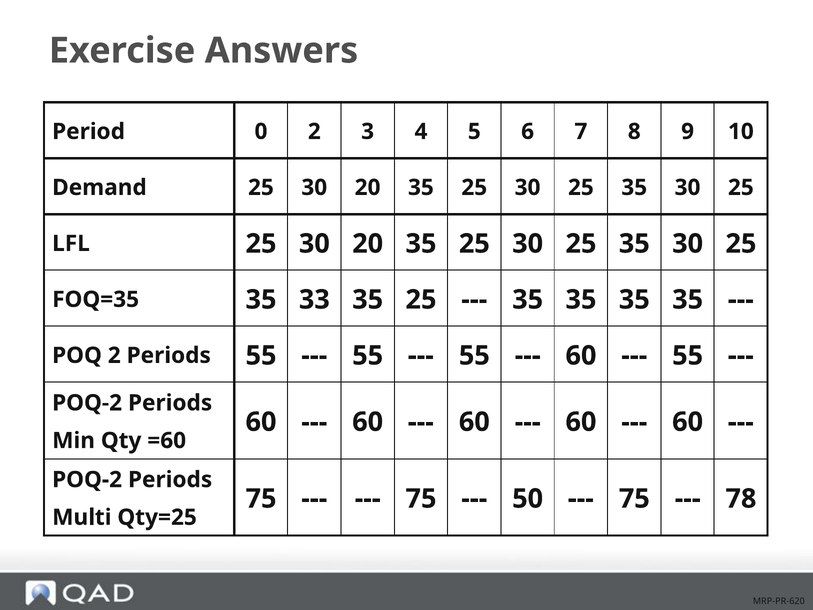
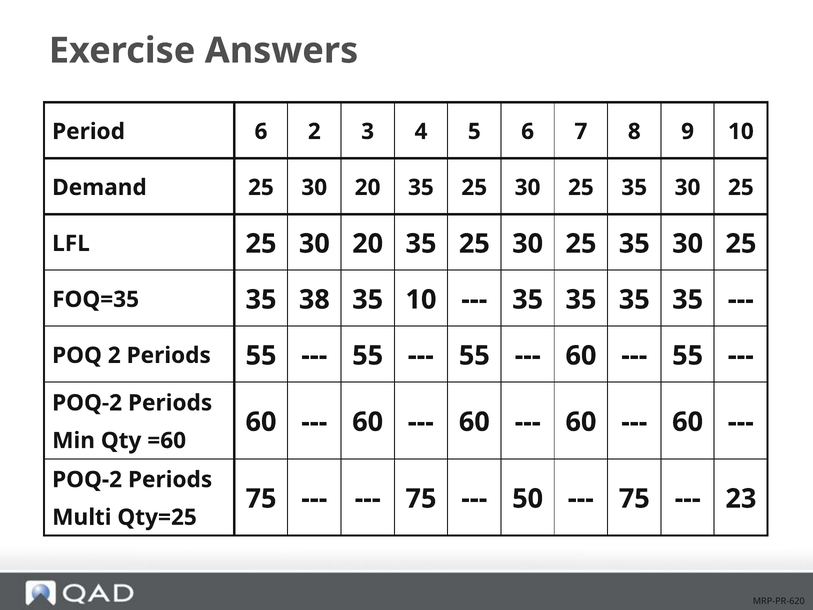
Period 0: 0 -> 6
33: 33 -> 38
25 at (421, 300): 25 -> 10
78: 78 -> 23
